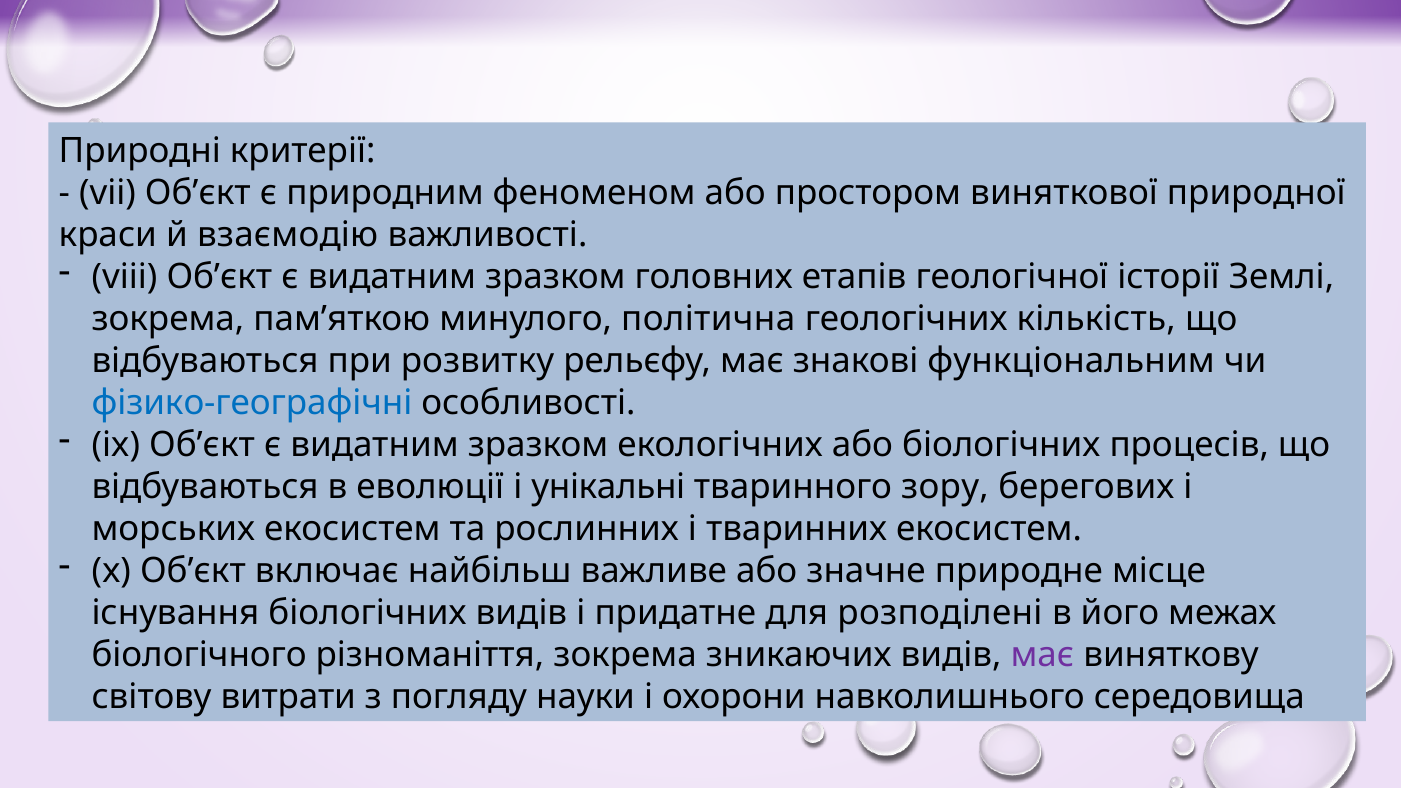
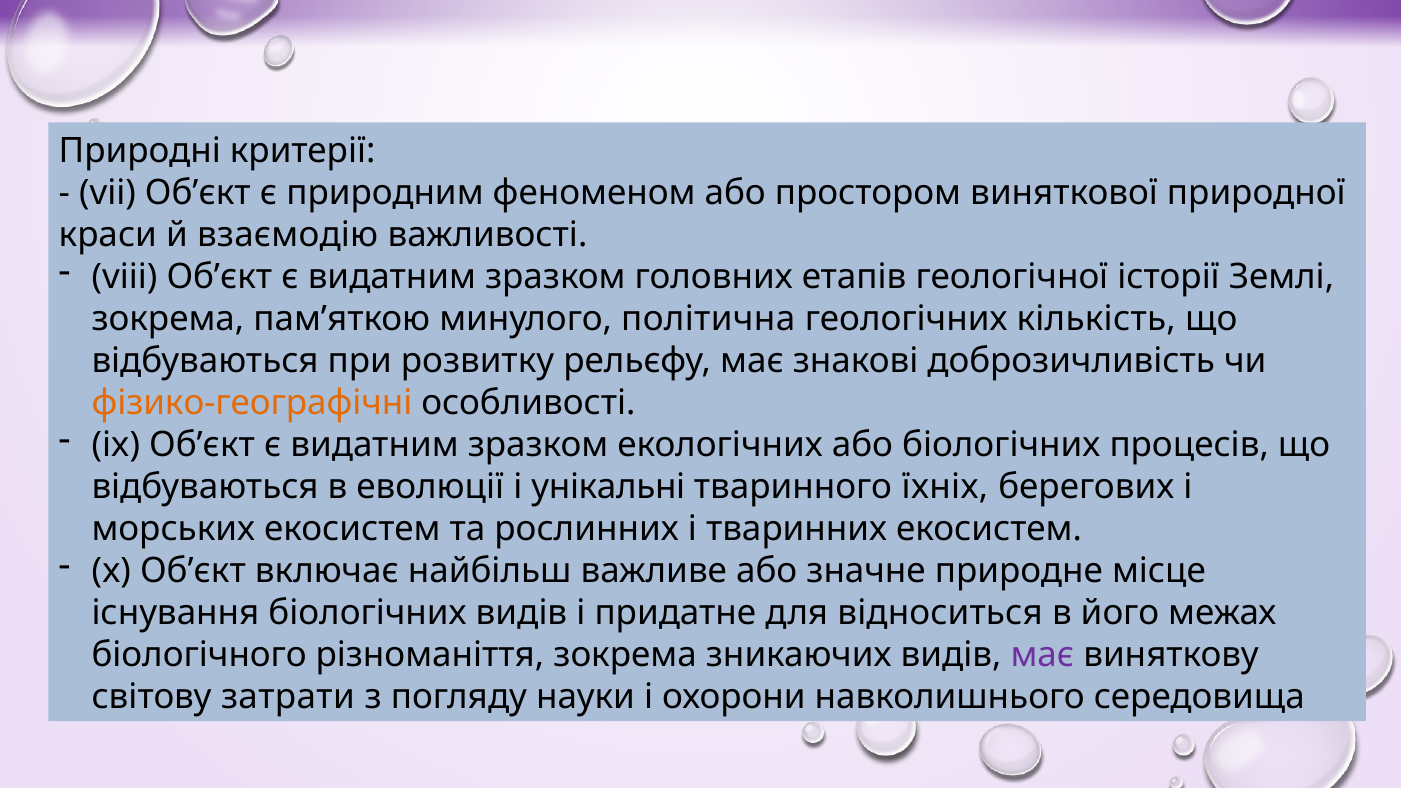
функціональним: функціональним -> доброзичливість
фізико-географічні colour: blue -> orange
зору: зору -> їхніх
розподілені: розподілені -> відноситься
витрати: витрати -> затрати
